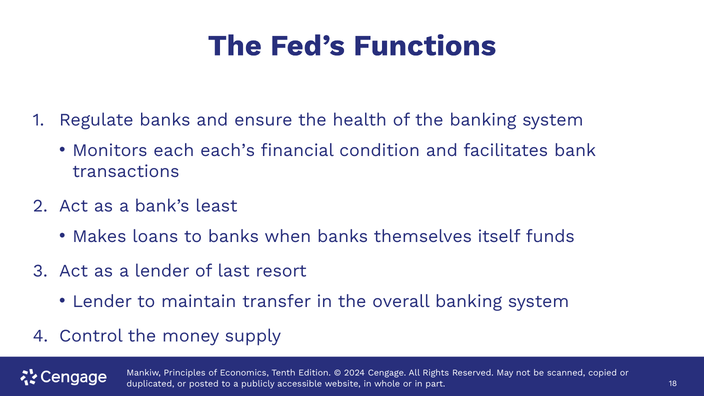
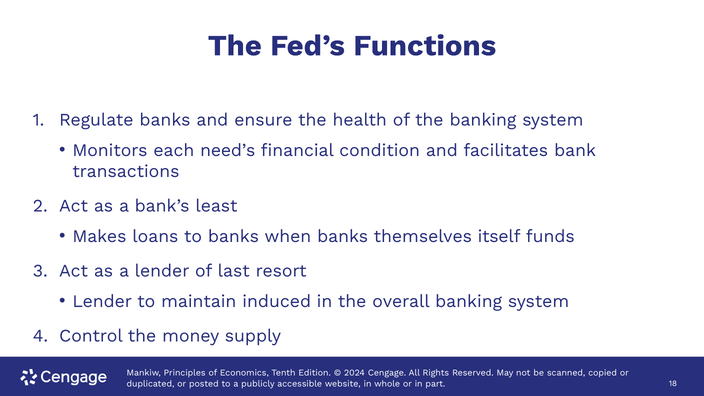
each’s: each’s -> need’s
transfer: transfer -> induced
